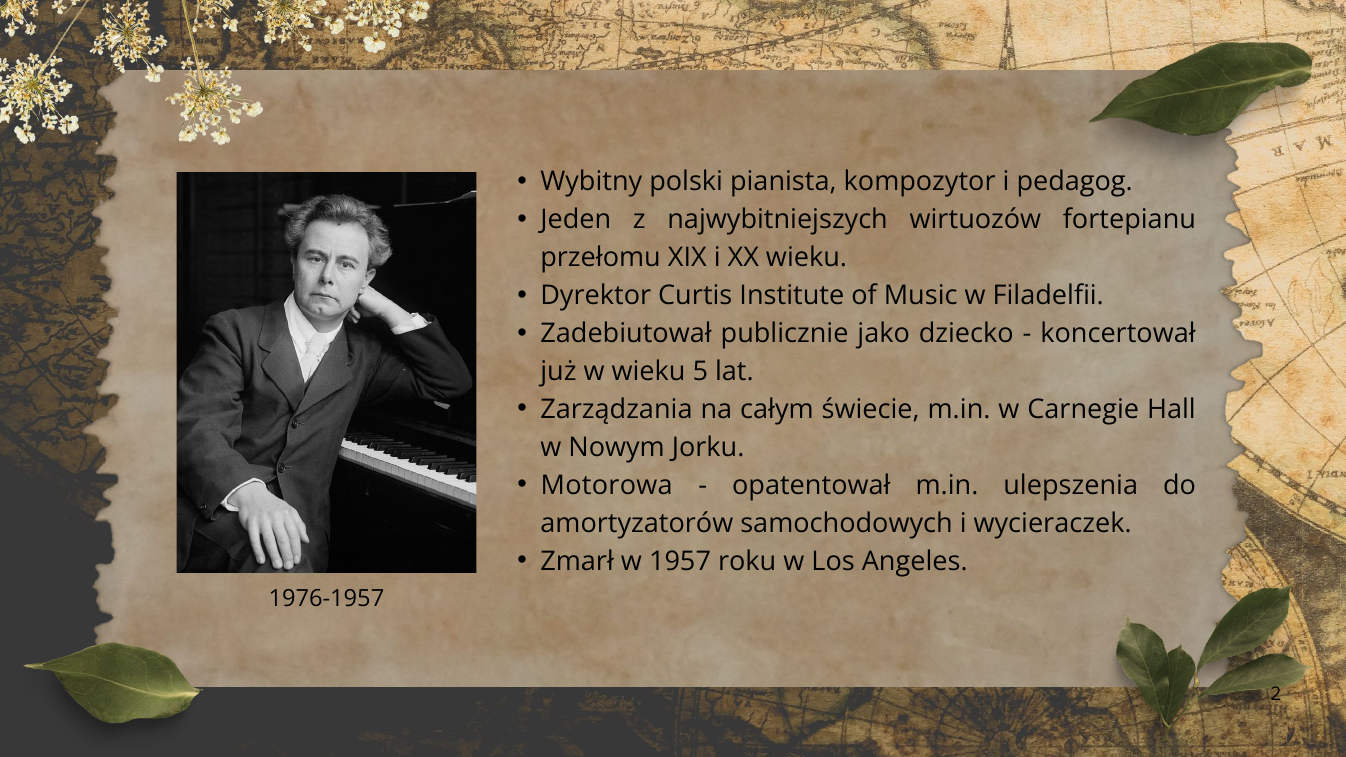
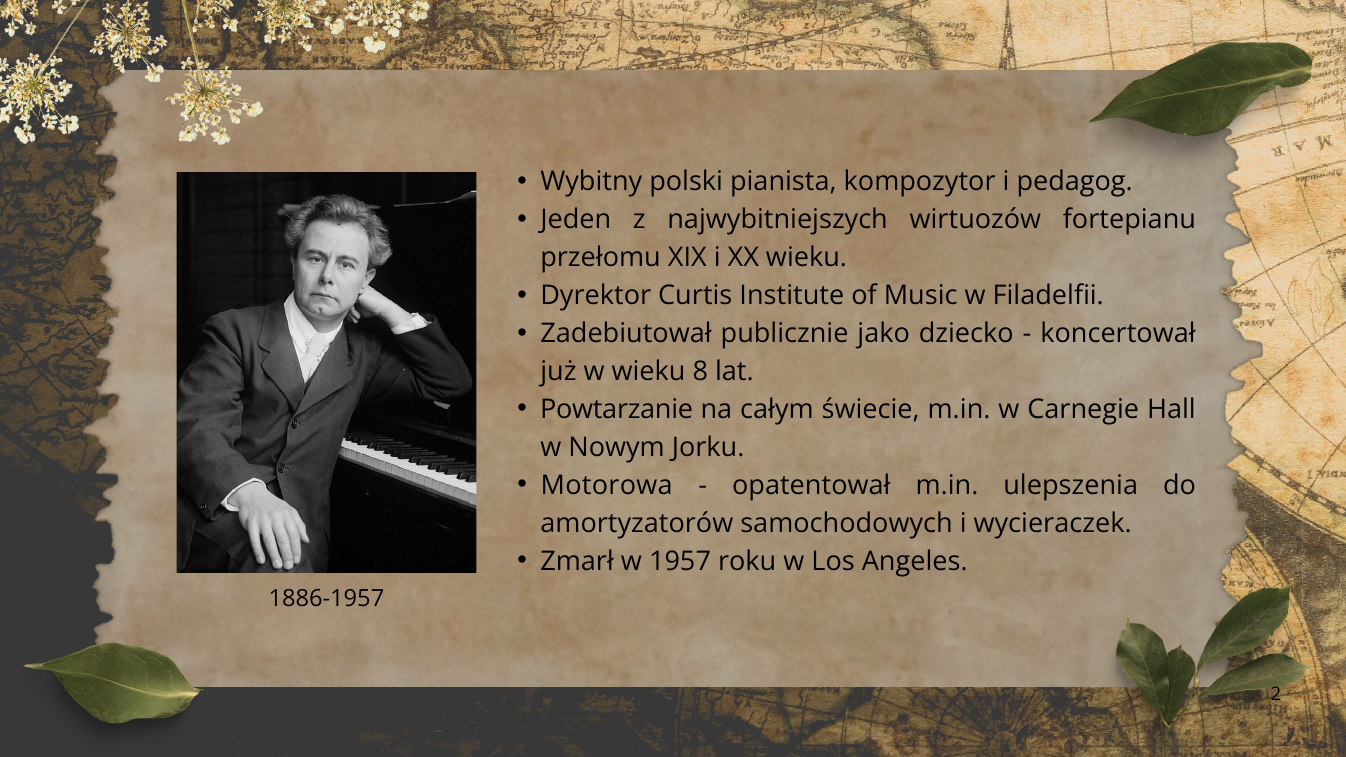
5: 5 -> 8
Zarządzania: Zarządzania -> Powtarzanie
1976-1957: 1976-1957 -> 1886-1957
